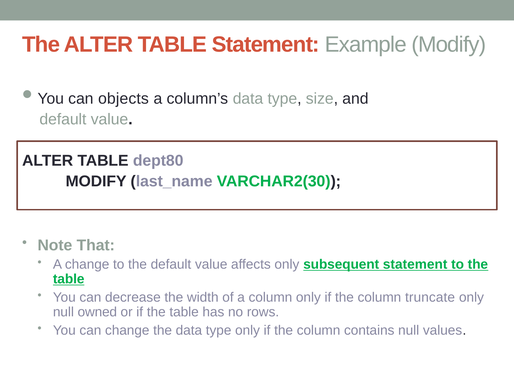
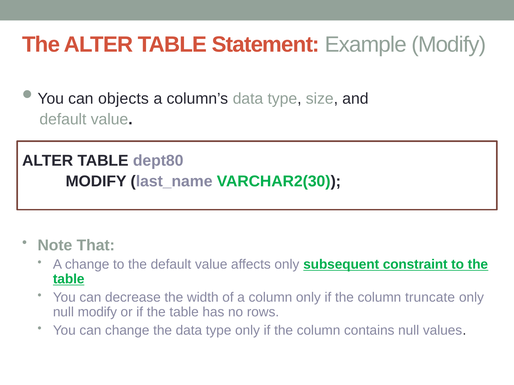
subsequent statement: statement -> constraint
null owned: owned -> modify
